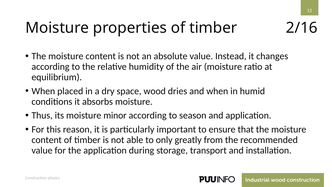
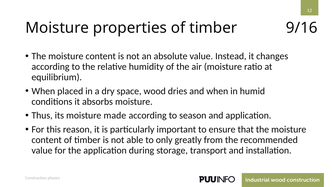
2/16: 2/16 -> 9/16
minor: minor -> made
